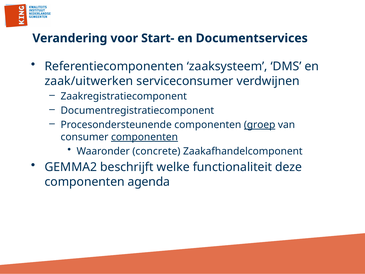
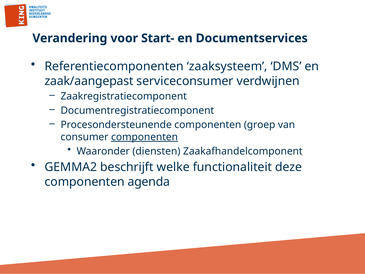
zaak/uitwerken: zaak/uitwerken -> zaak/aangepast
groep underline: present -> none
concrete: concrete -> diensten
